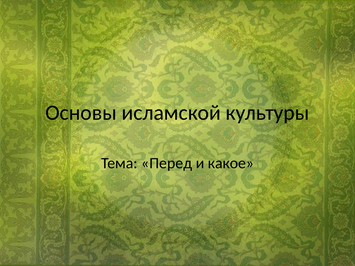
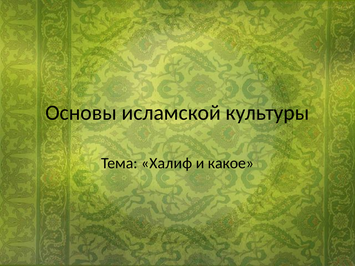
Перед: Перед -> Халиф
